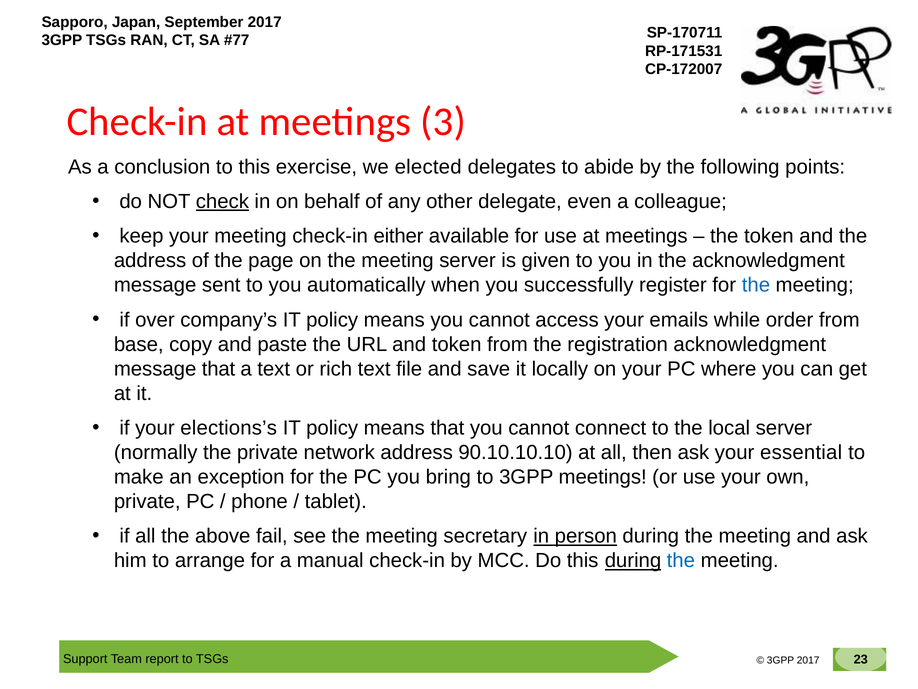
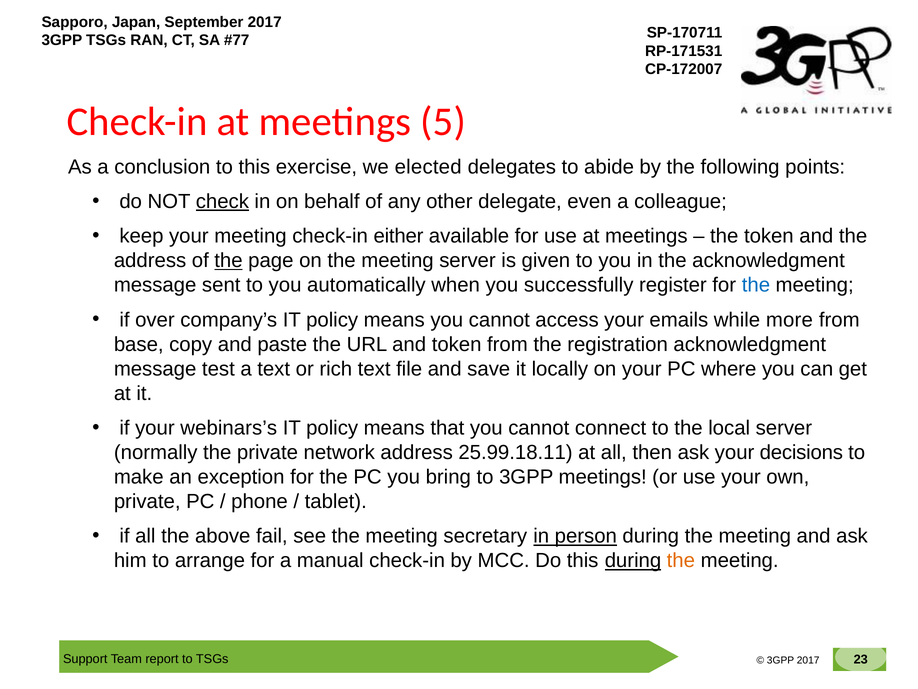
3: 3 -> 5
the at (228, 261) underline: none -> present
order: order -> more
message that: that -> test
elections’s: elections’s -> webinars’s
90.10.10.10: 90.10.10.10 -> 25.99.18.11
essential: essential -> decisions
the at (681, 560) colour: blue -> orange
